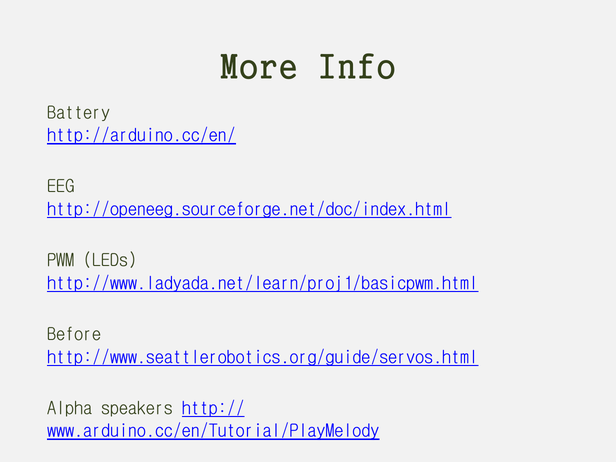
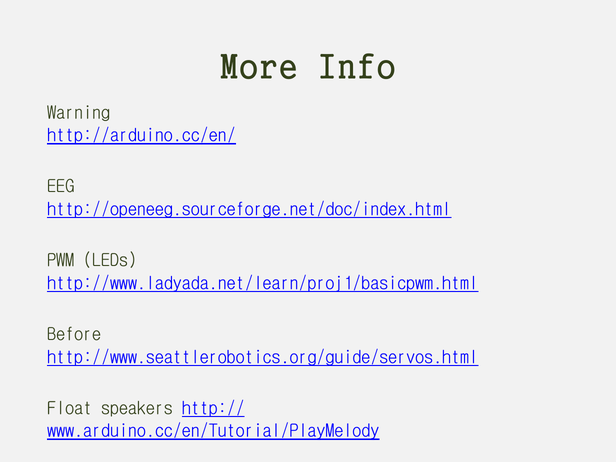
Battery: Battery -> Warning
Alpha: Alpha -> Float
